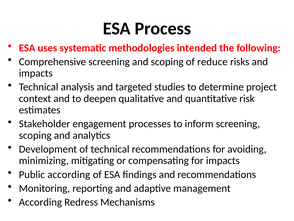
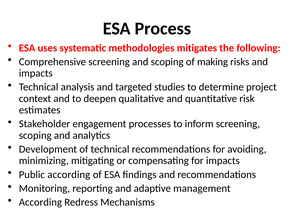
intended: intended -> mitigates
reduce: reduce -> making
